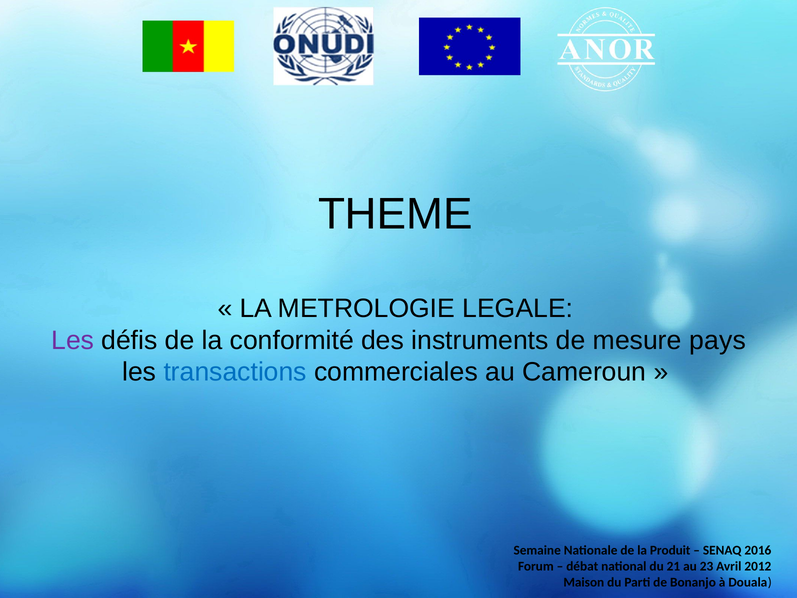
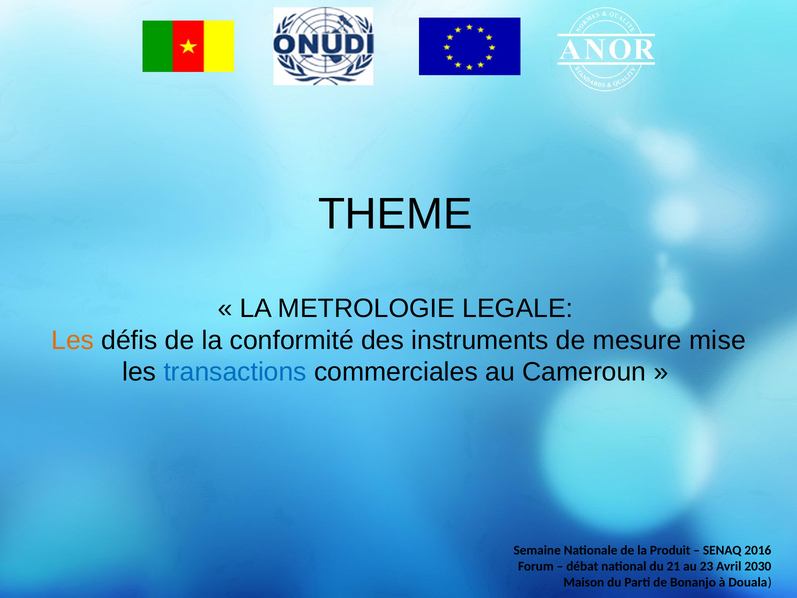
Les at (73, 340) colour: purple -> orange
pays: pays -> mise
2012: 2012 -> 2030
